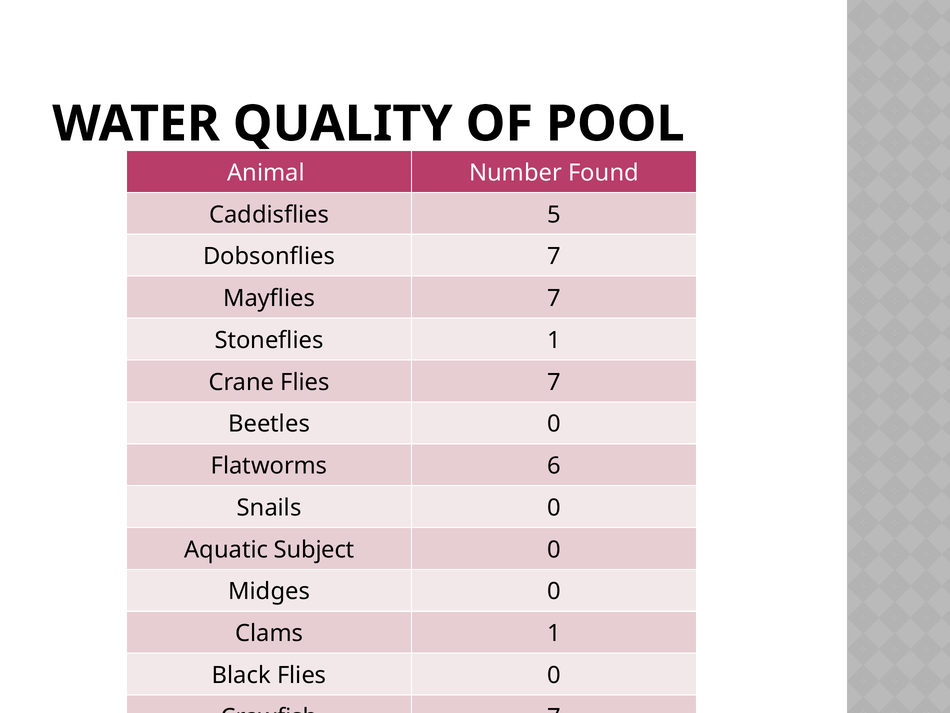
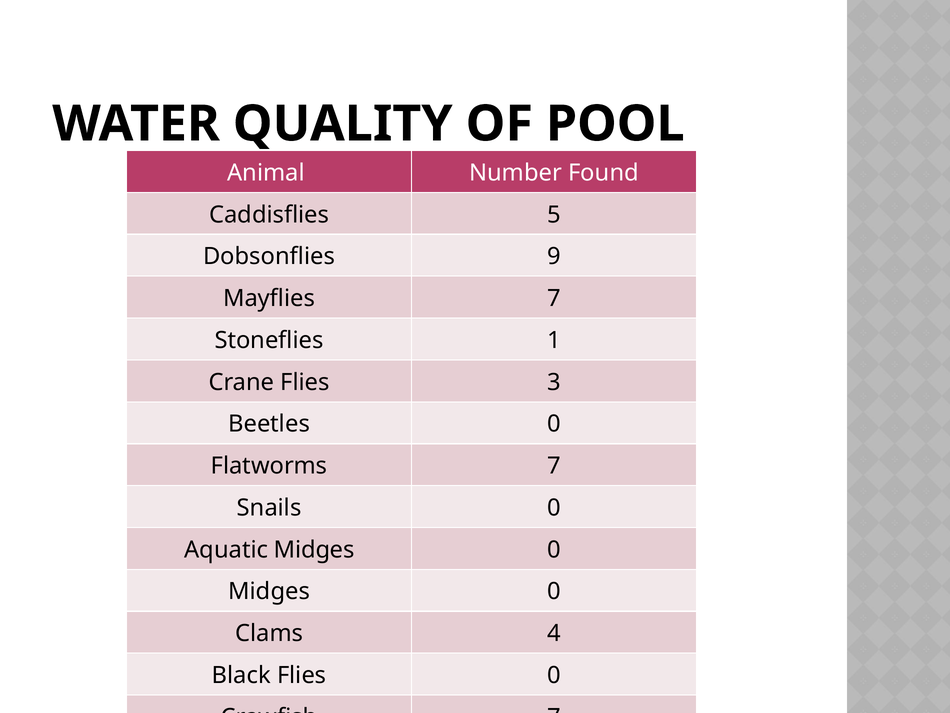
Dobsonflies 7: 7 -> 9
Flies 7: 7 -> 3
Flatworms 6: 6 -> 7
Aquatic Subject: Subject -> Midges
Clams 1: 1 -> 4
